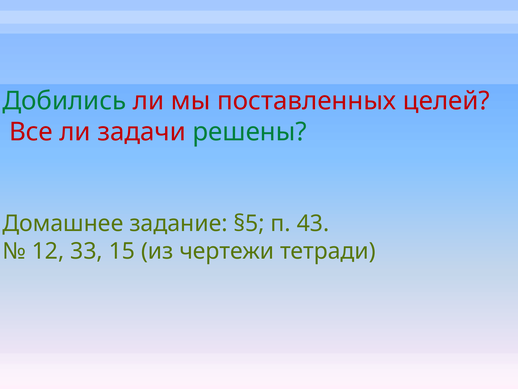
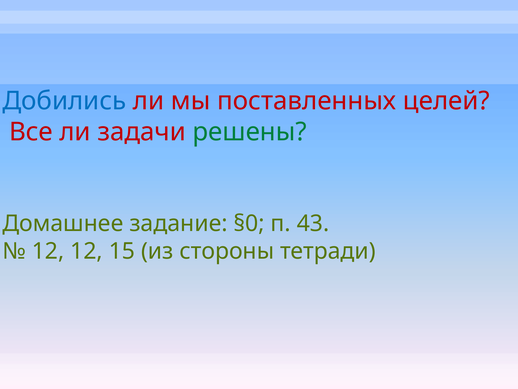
Добились colour: green -> blue
§5: §5 -> §0
12 33: 33 -> 12
чертежи: чертежи -> стороны
